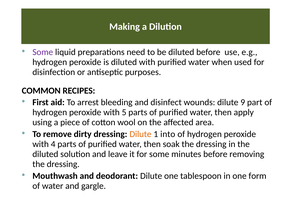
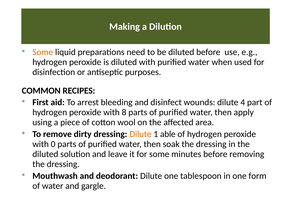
Some at (43, 52) colour: purple -> orange
9: 9 -> 4
5: 5 -> 8
into: into -> able
4: 4 -> 0
